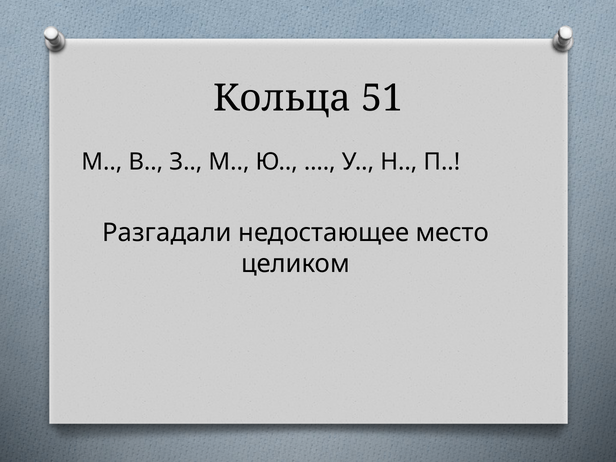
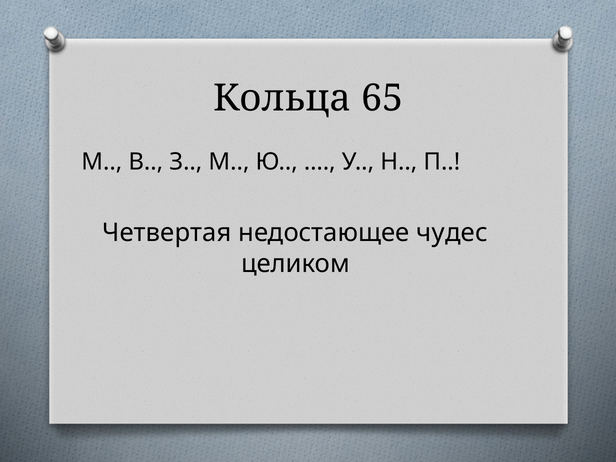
51: 51 -> 65
Разгадали: Разгадали -> Четвертая
место: место -> чудес
